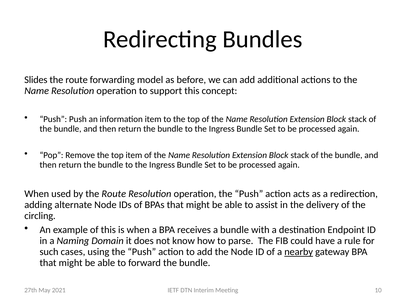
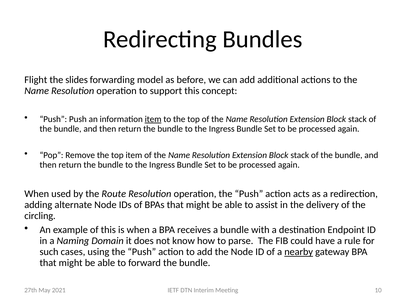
Slides: Slides -> Flight
route at (77, 80): route -> slides
item at (153, 119) underline: none -> present
